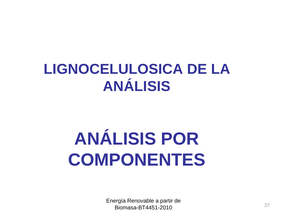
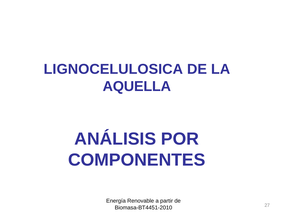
ANÁLISIS at (137, 87): ANÁLISIS -> AQUELLA
